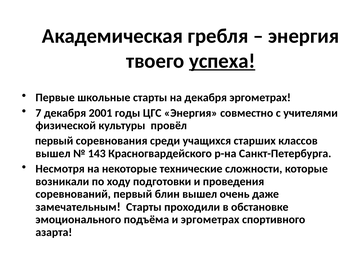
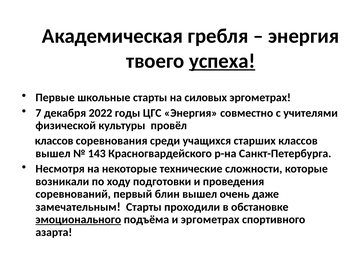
на декабря: декабря -> силовых
2001: 2001 -> 2022
первый at (54, 141): первый -> классов
эмоционального underline: none -> present
